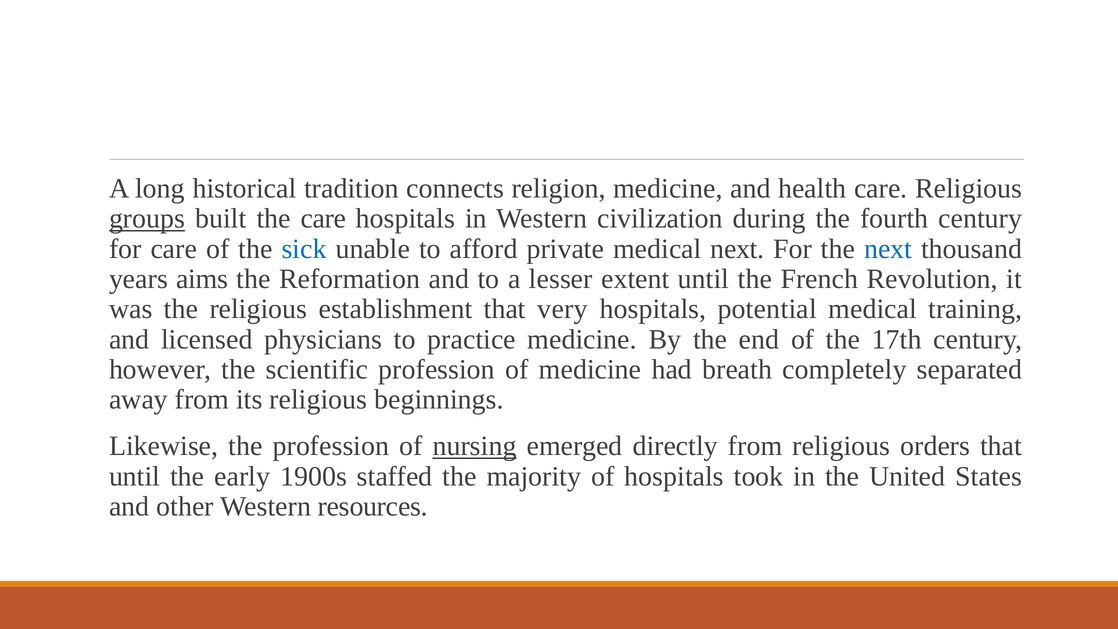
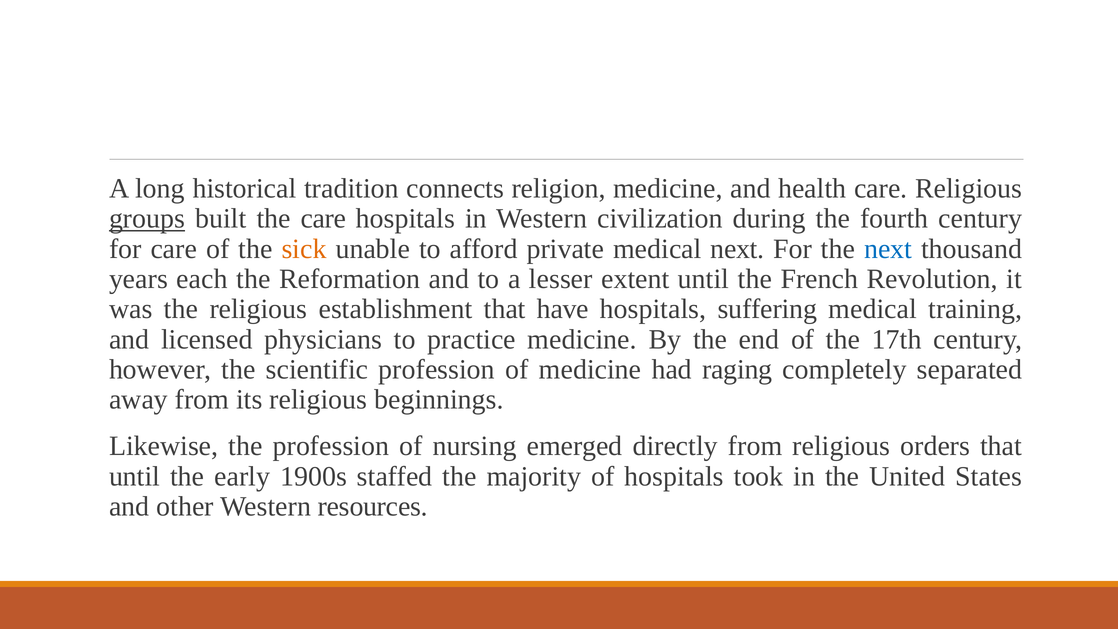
sick colour: blue -> orange
aims: aims -> each
very: very -> have
potential: potential -> suffering
breath: breath -> raging
nursing underline: present -> none
